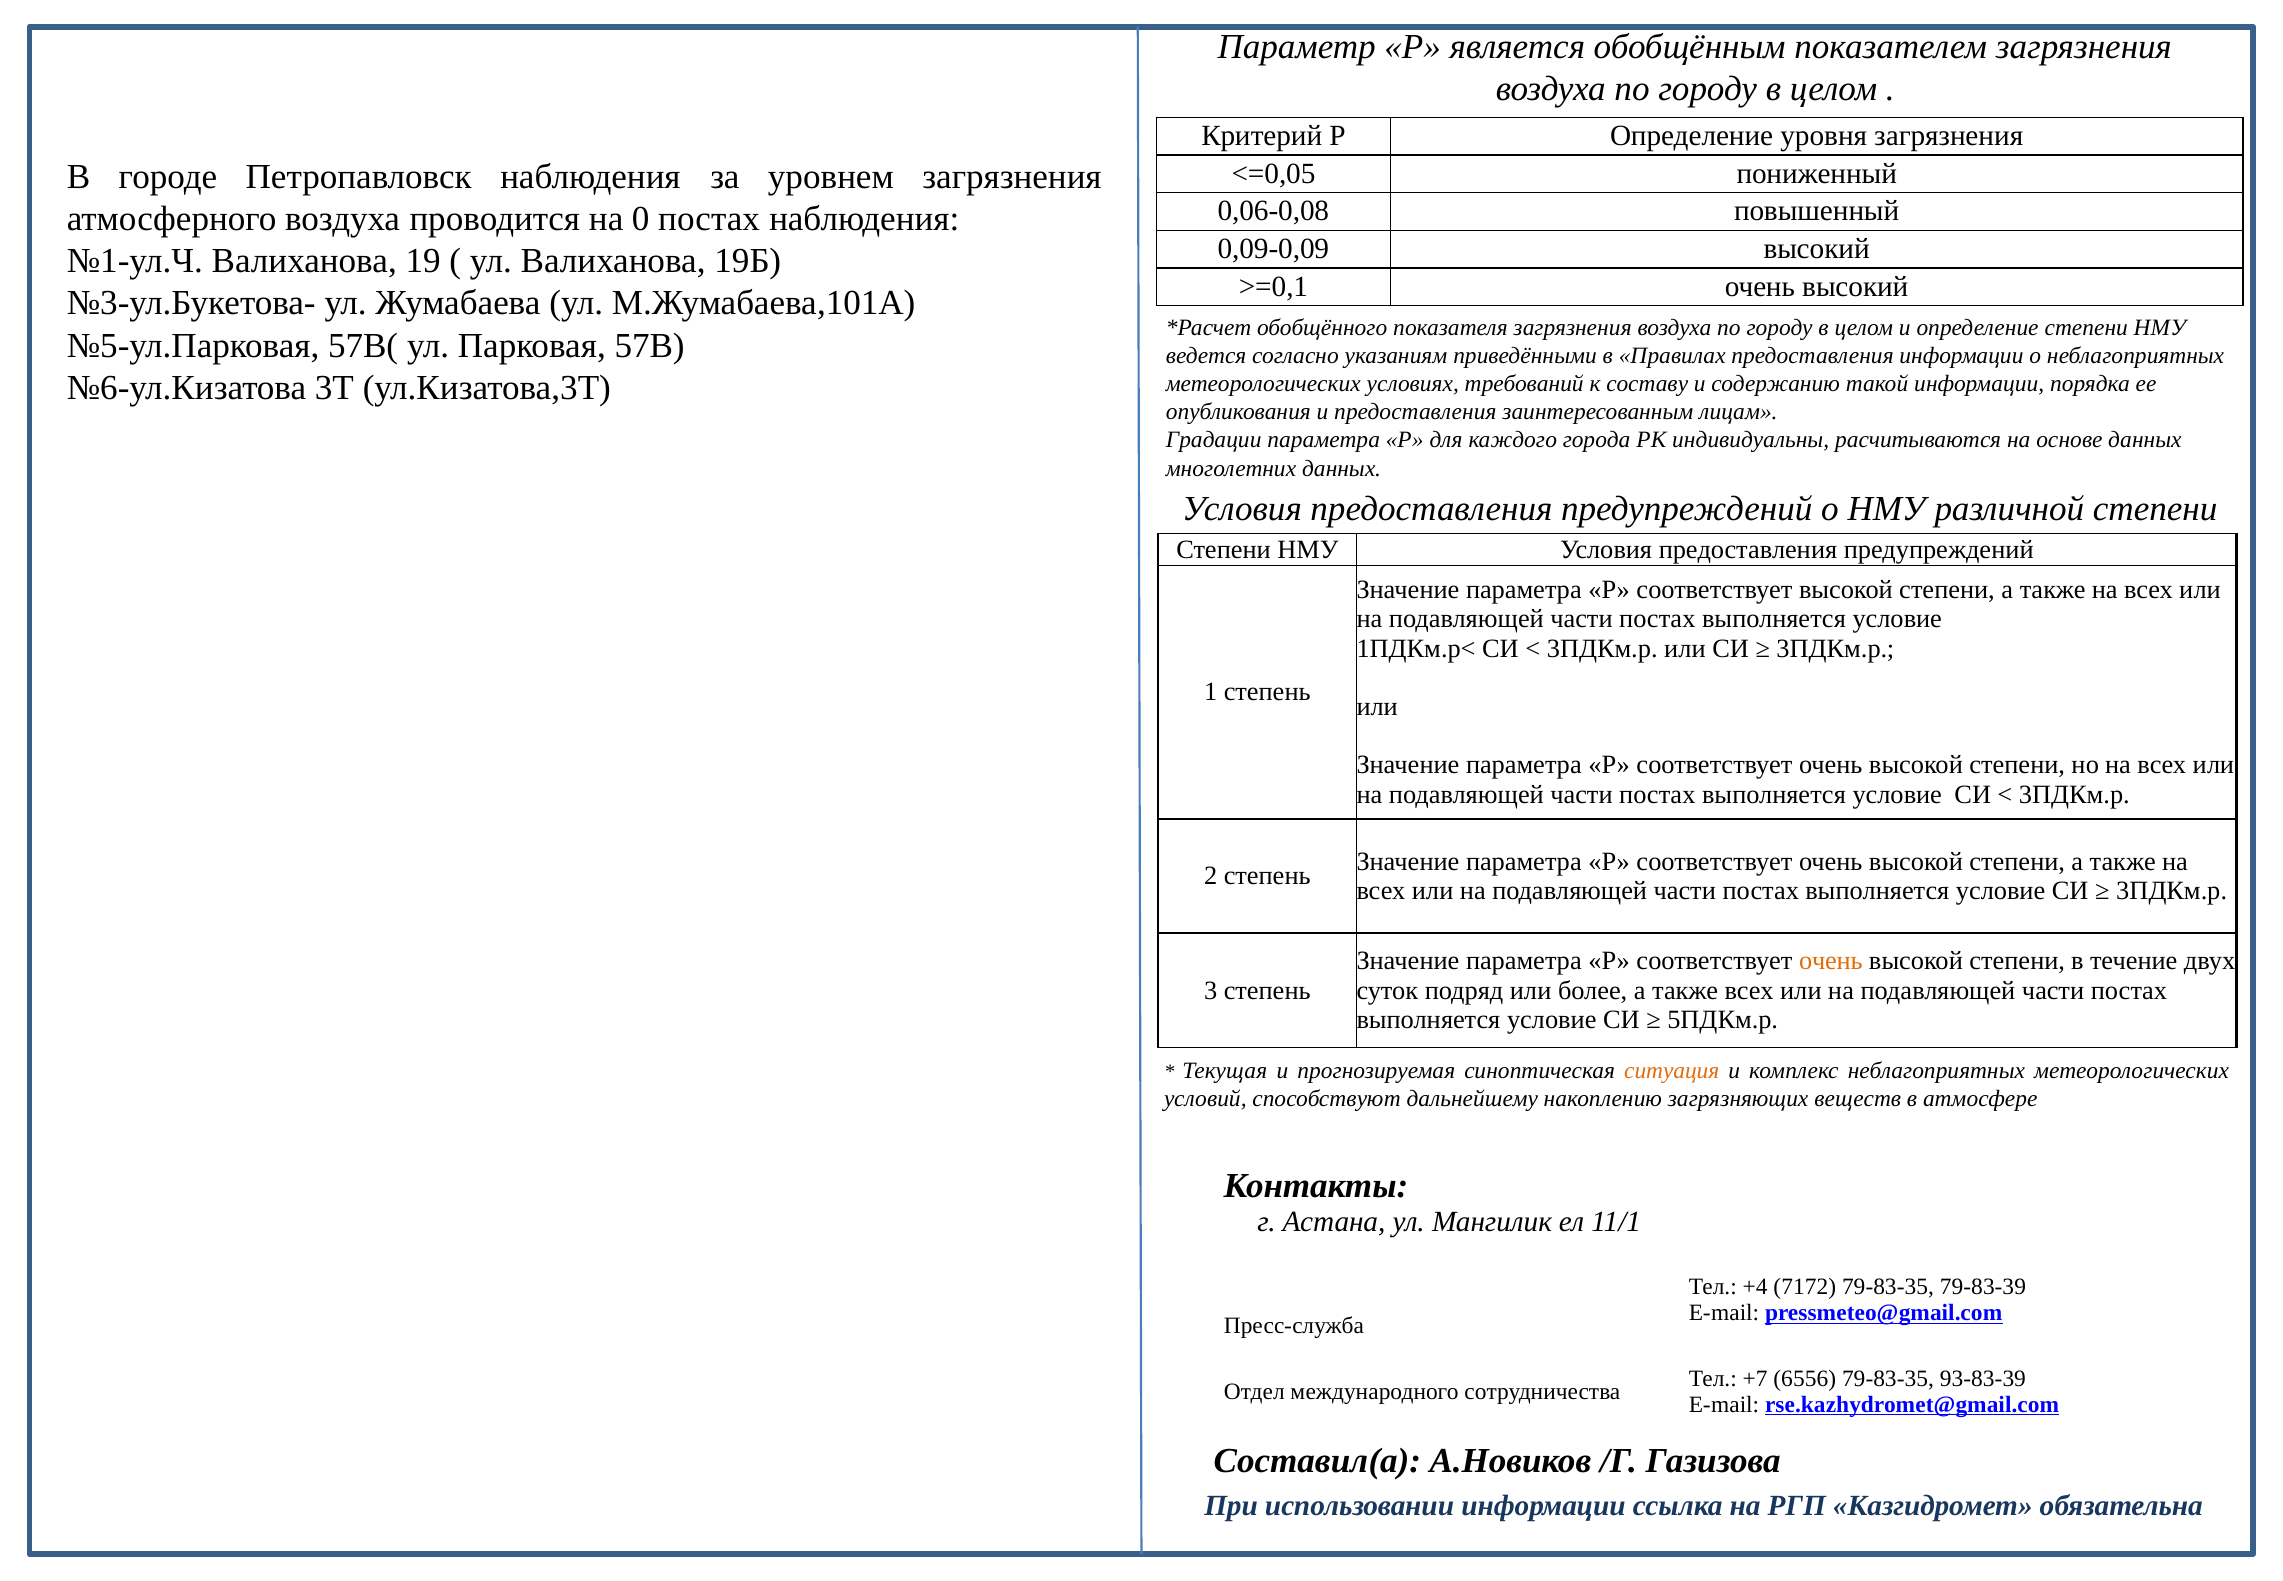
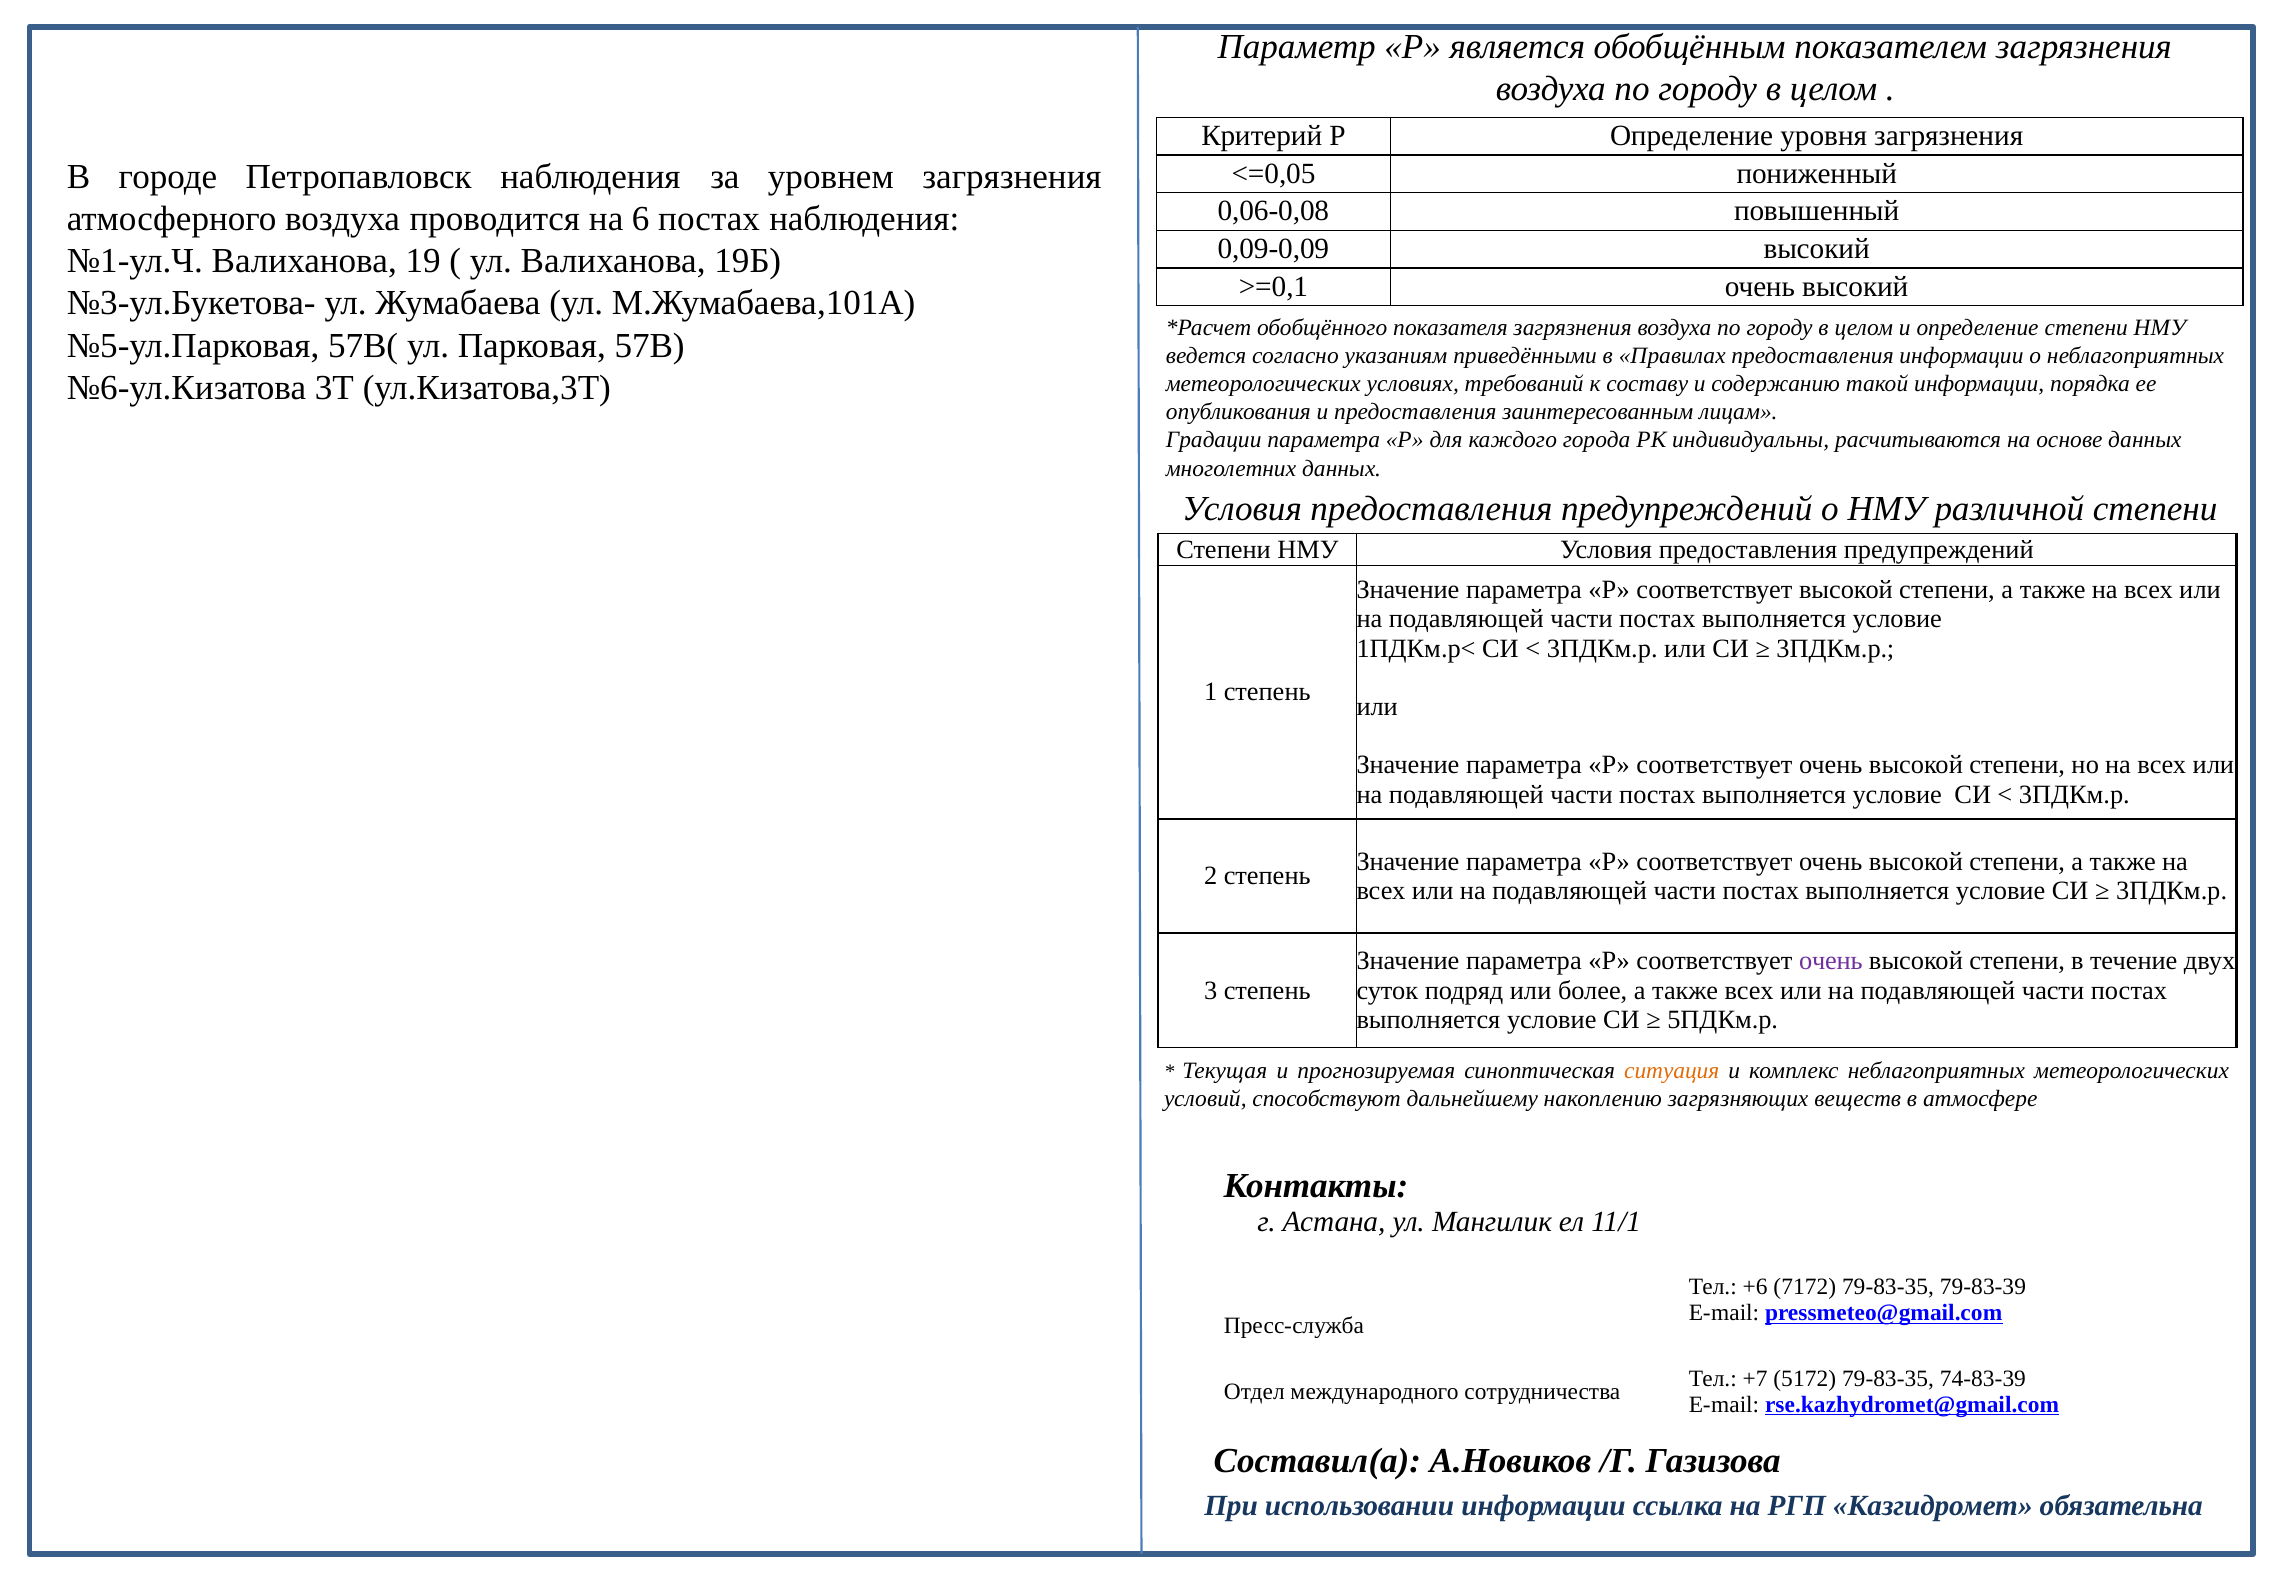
0: 0 -> 6
очень at (1831, 961) colour: orange -> purple
+4: +4 -> +6
6556: 6556 -> 5172
93-83-39: 93-83-39 -> 74-83-39
